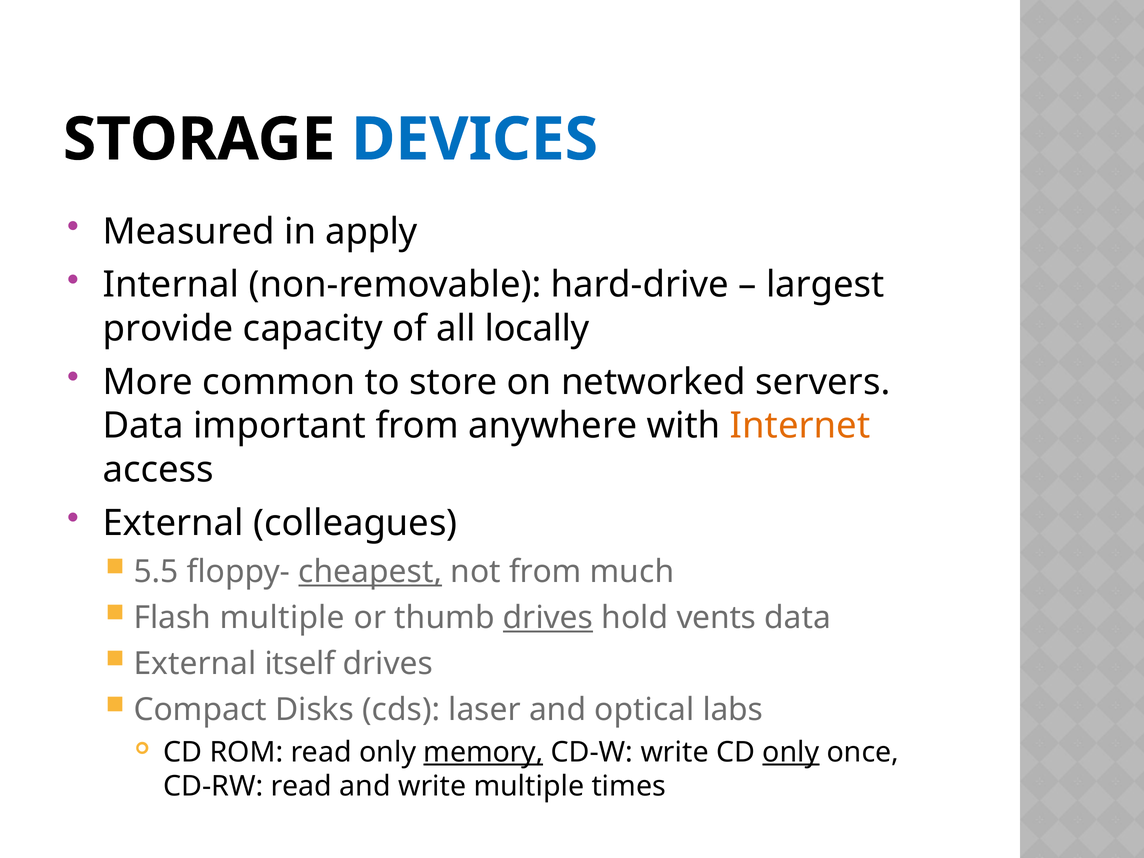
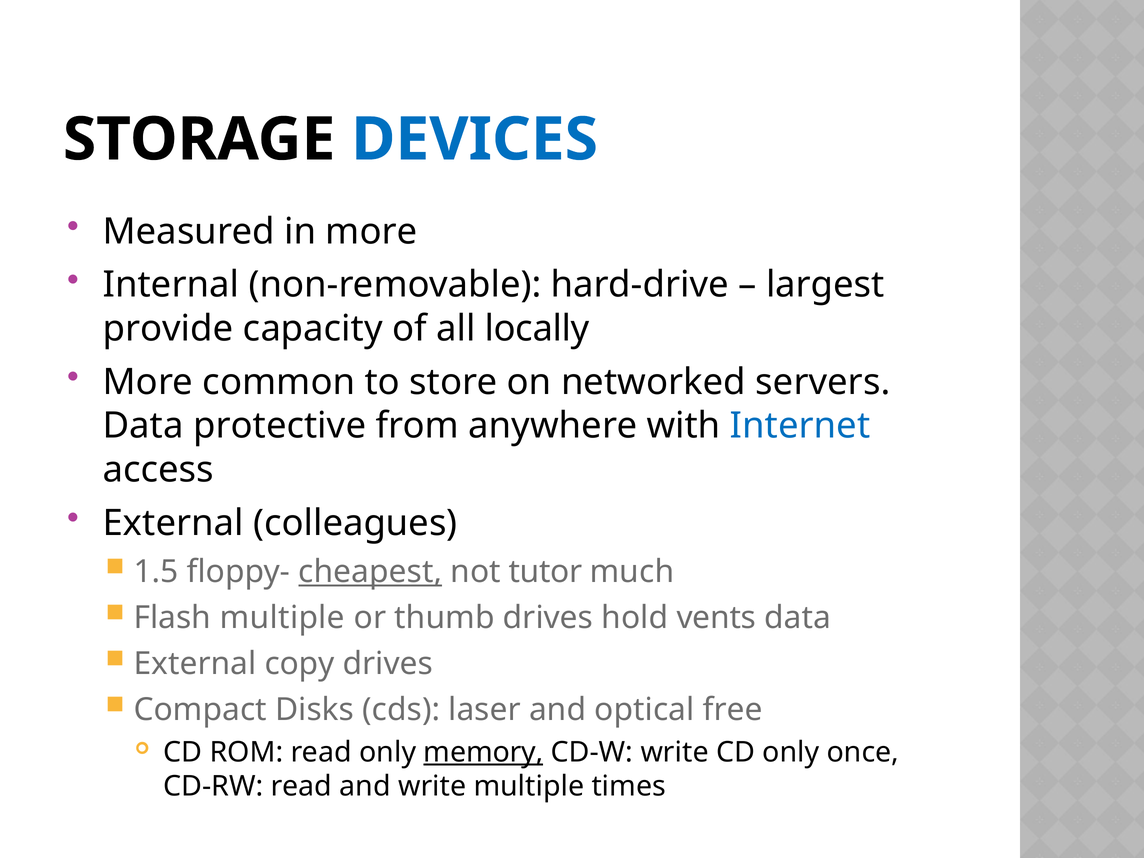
in apply: apply -> more
important: important -> protective
Internet colour: orange -> blue
5.5: 5.5 -> 1.5
not from: from -> tutor
drives at (548, 618) underline: present -> none
itself: itself -> copy
labs: labs -> free
only at (791, 752) underline: present -> none
